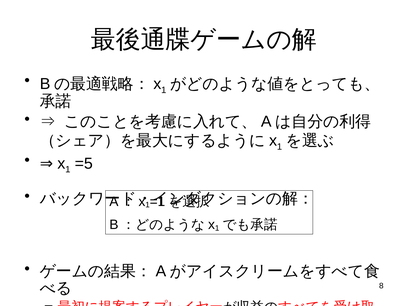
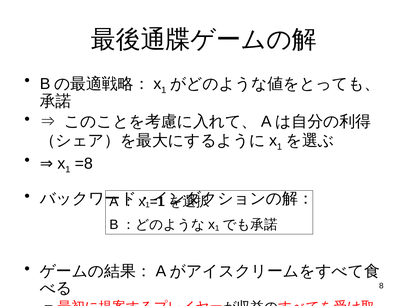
=5: =5 -> =8
